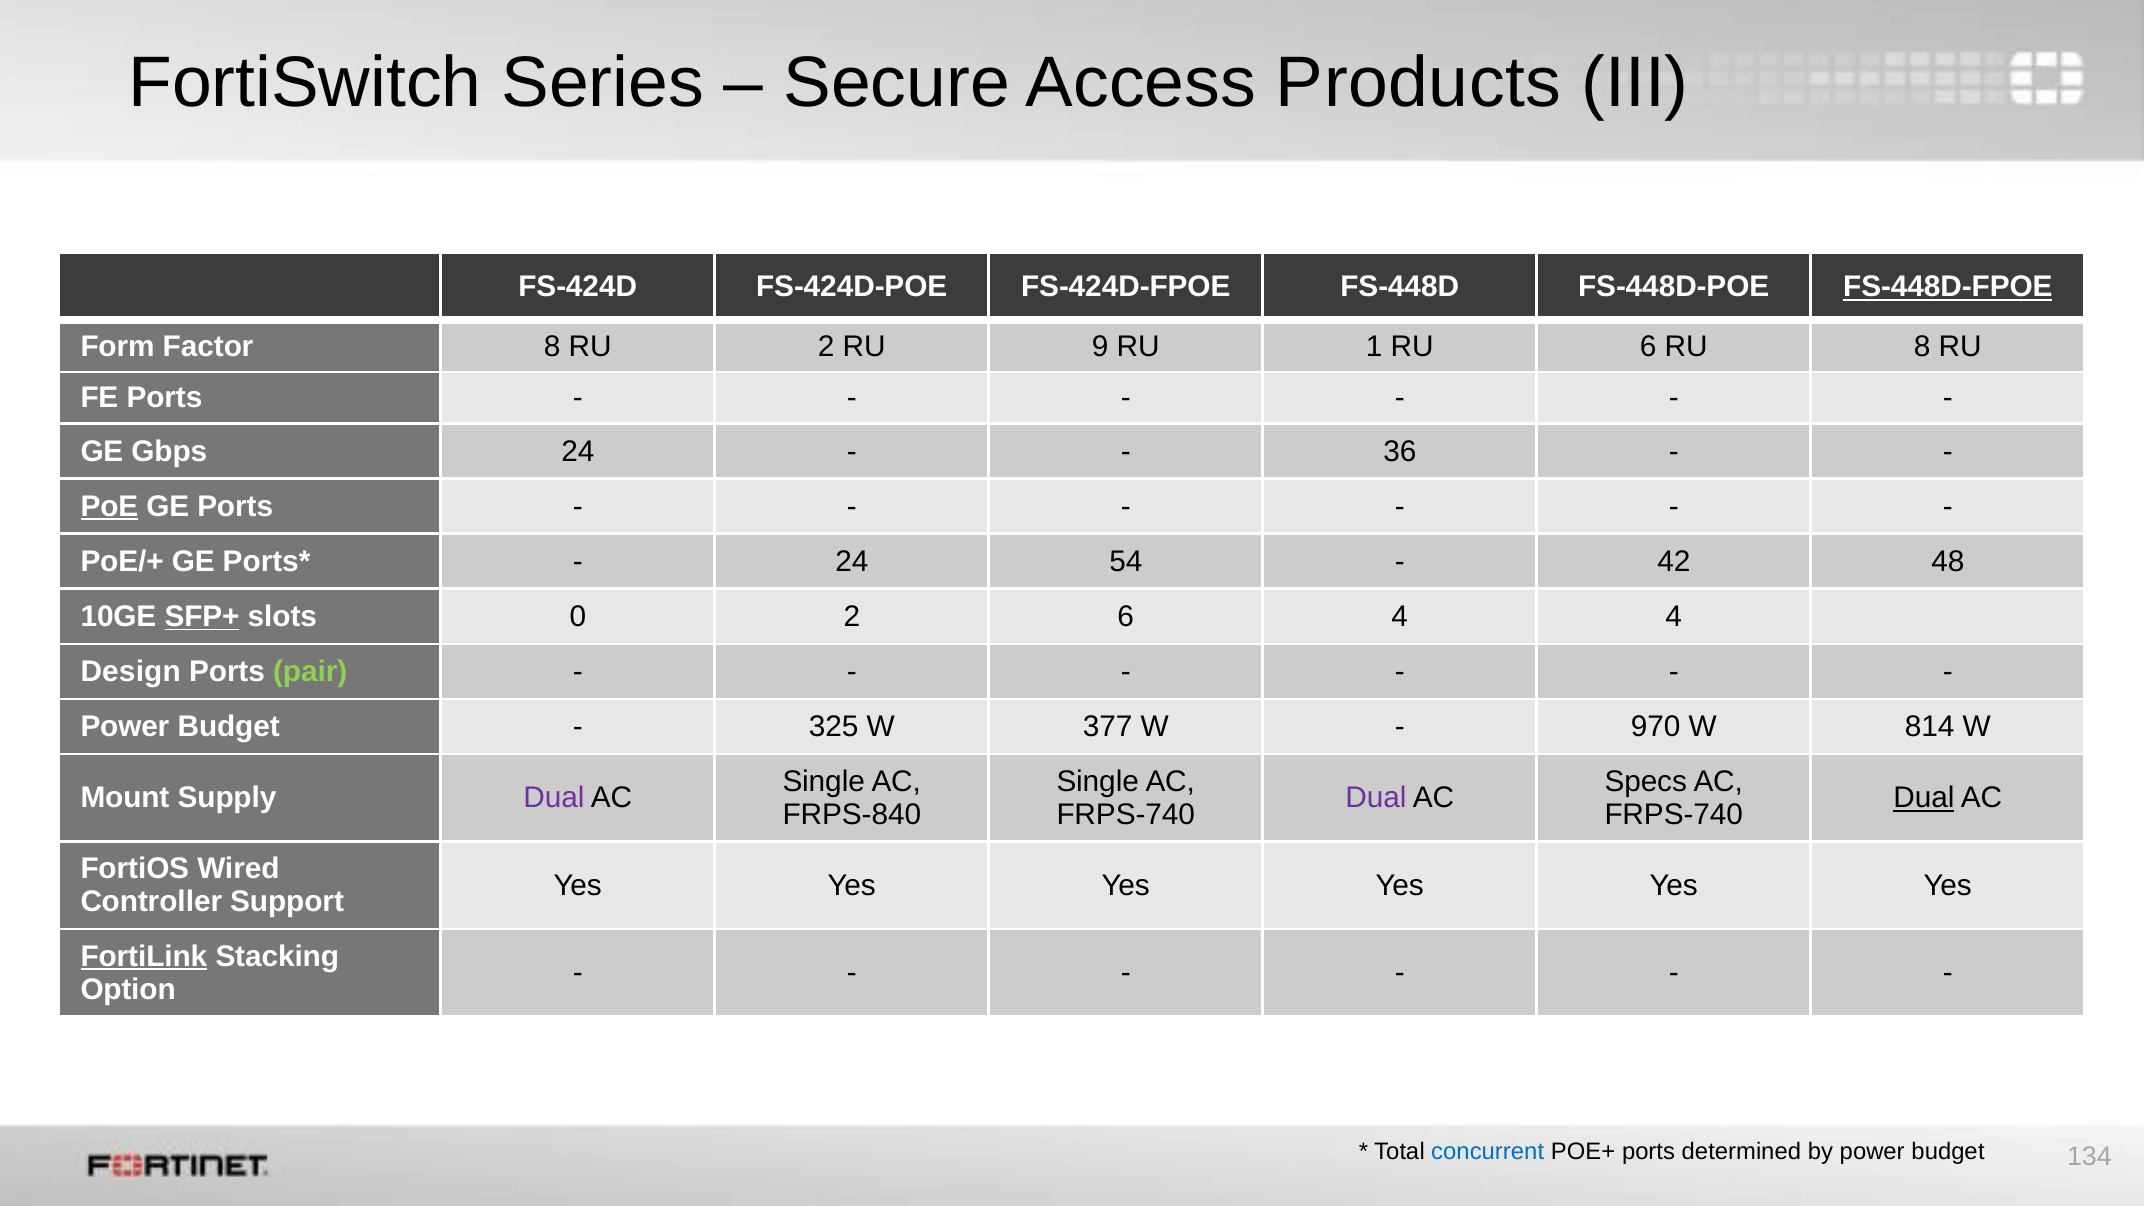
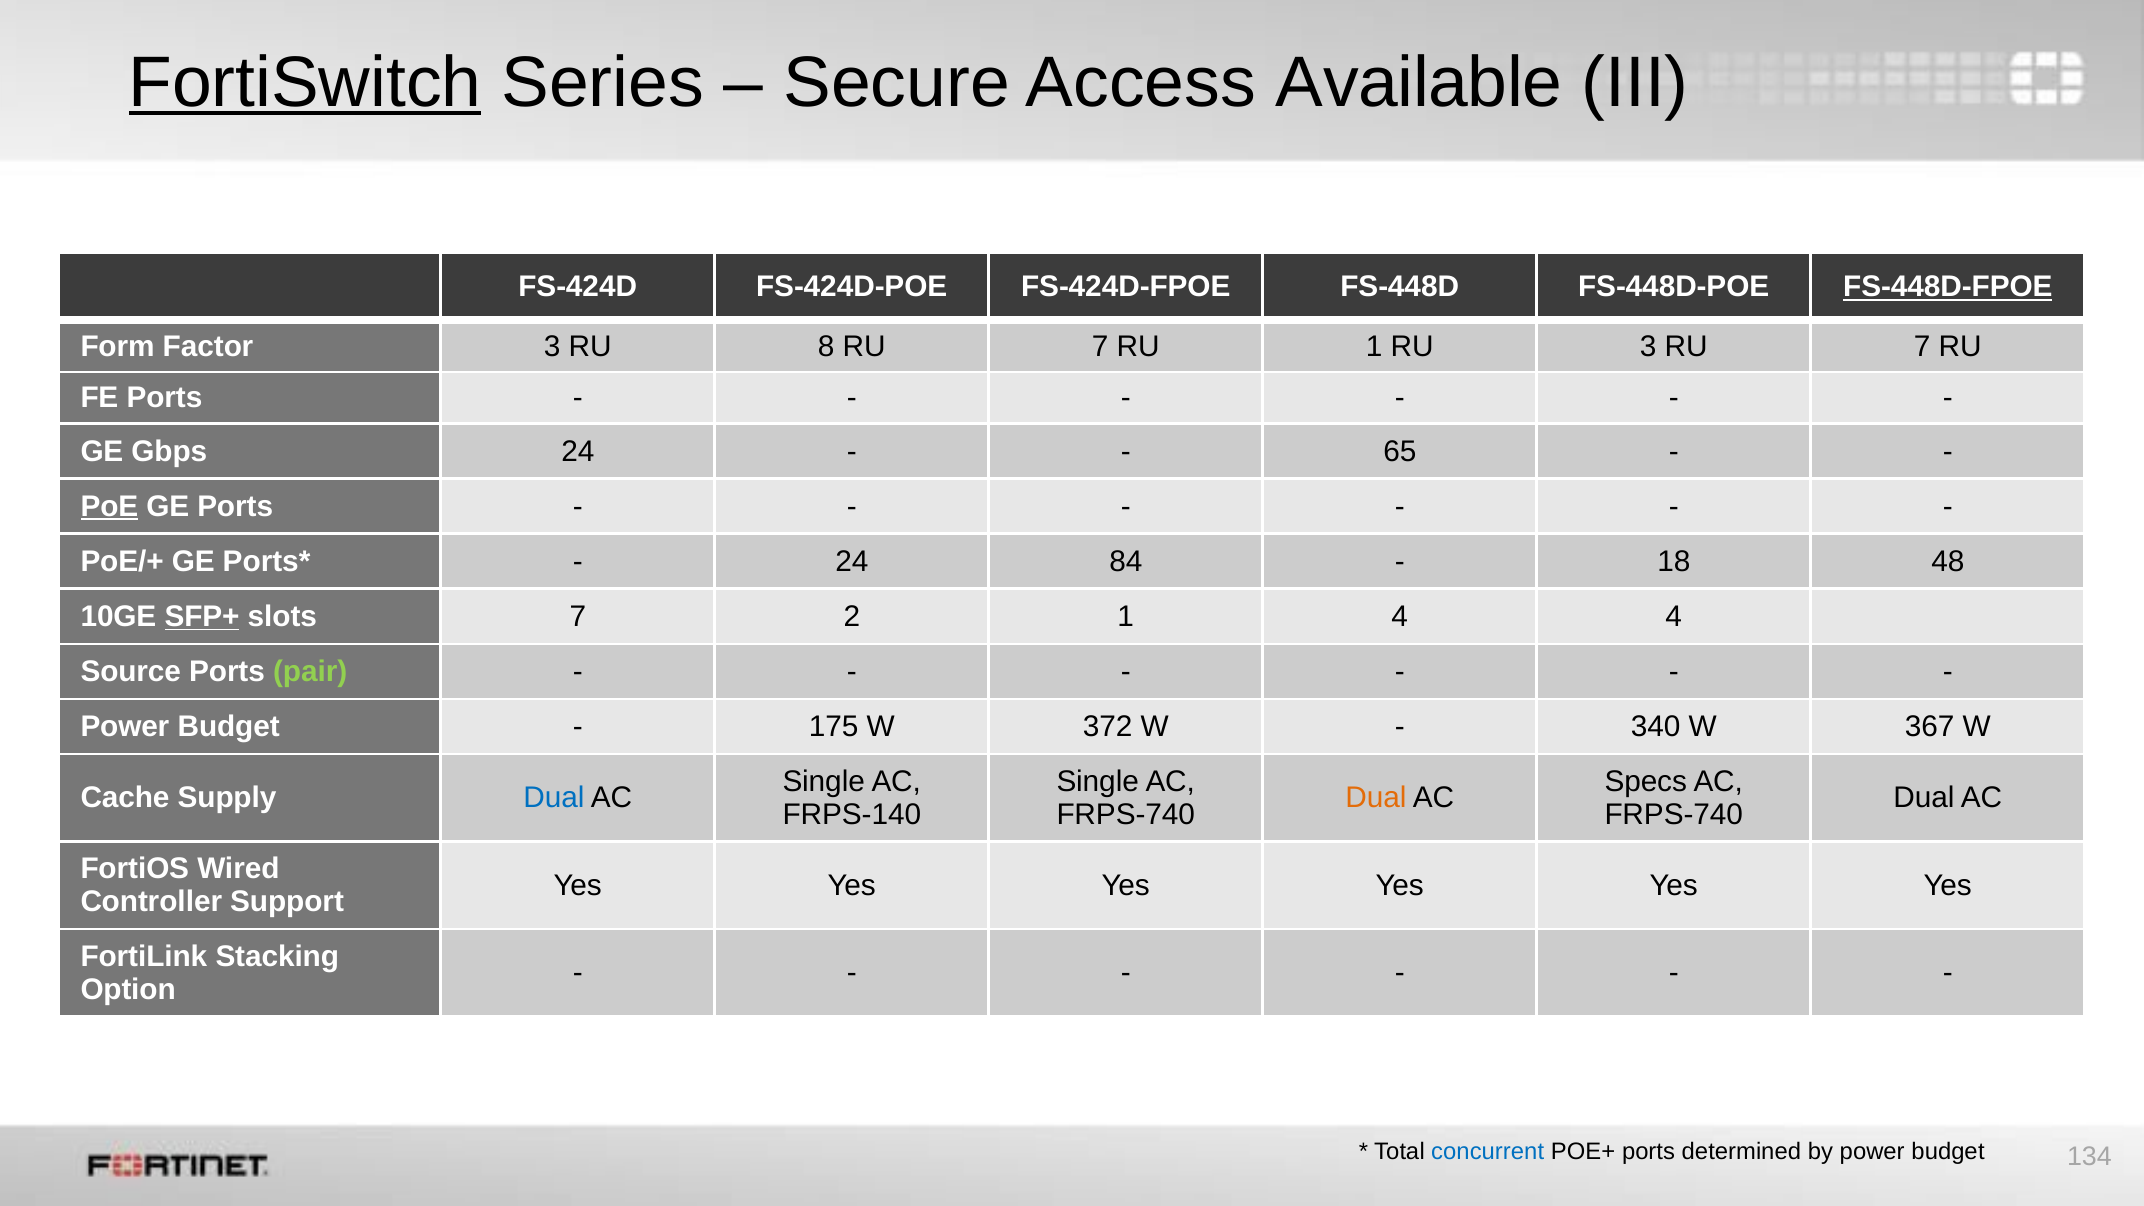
FortiSwitch underline: none -> present
Products: Products -> Available
Factor 8: 8 -> 3
RU 2: 2 -> 8
9 at (1100, 346): 9 -> 7
RU 6: 6 -> 3
8 at (1922, 346): 8 -> 7
36: 36 -> 65
54: 54 -> 84
42: 42 -> 18
slots 0: 0 -> 7
2 6: 6 -> 1
Design: Design -> Source
325: 325 -> 175
377: 377 -> 372
970: 970 -> 340
814: 814 -> 367
Mount: Mount -> Cache
Dual at (554, 798) colour: purple -> blue
Dual at (1376, 798) colour: purple -> orange
Dual at (1924, 798) underline: present -> none
FRPS-840: FRPS-840 -> FRPS-140
FortiLink underline: present -> none
